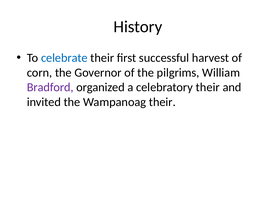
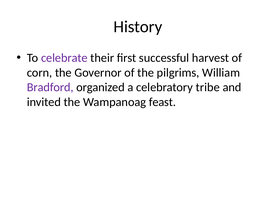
celebrate colour: blue -> purple
celebratory their: their -> tribe
Wampanoag their: their -> feast
